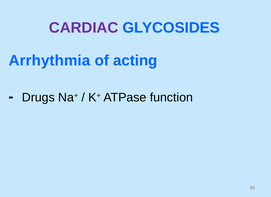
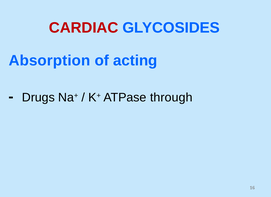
CARDIAC colour: purple -> red
Arrhythmia: Arrhythmia -> Absorption
function: function -> through
